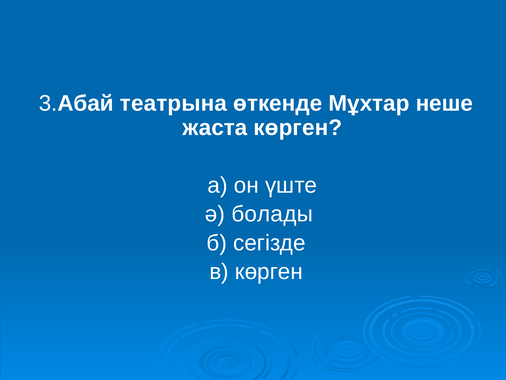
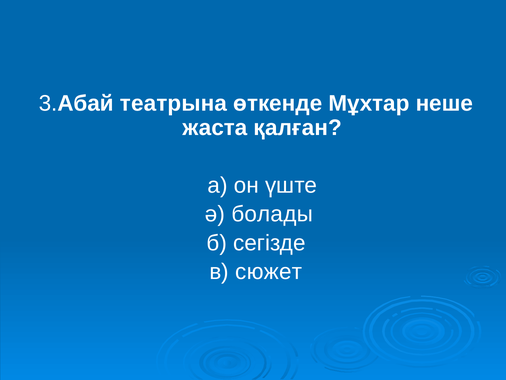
жаста көрген: көрген -> қалған
в көрген: көрген -> сюжет
